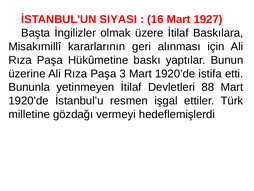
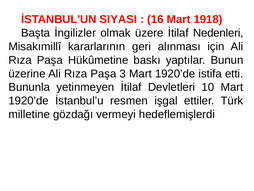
1927: 1927 -> 1918
Baskılara: Baskılara -> Nedenleri
88: 88 -> 10
